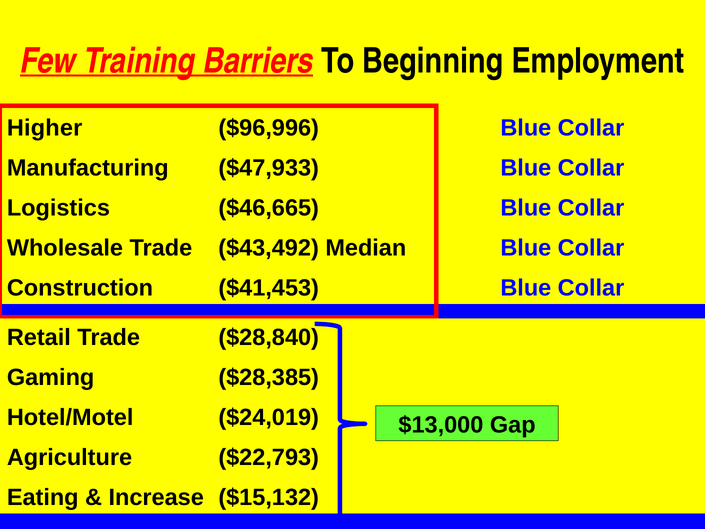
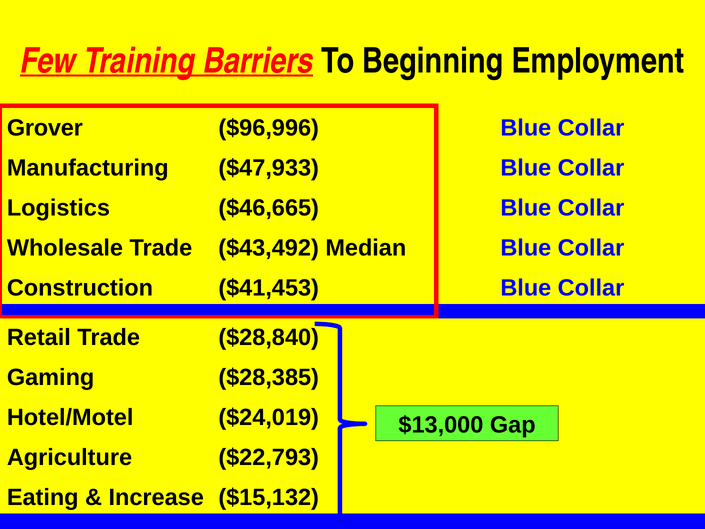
Higher: Higher -> Grover
